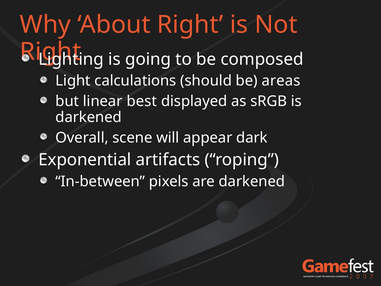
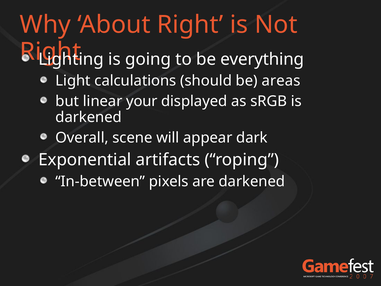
composed: composed -> everything
best: best -> your
